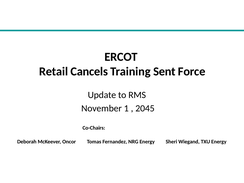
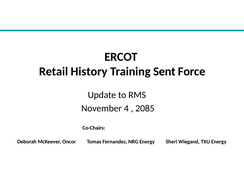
Cancels: Cancels -> History
1: 1 -> 4
2045: 2045 -> 2085
